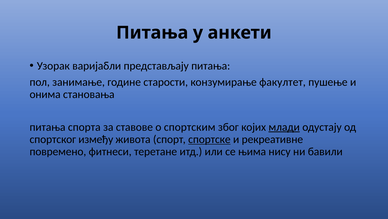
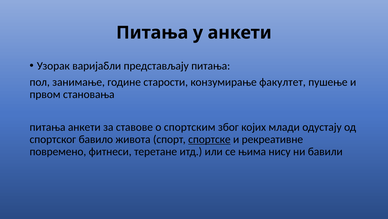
онима: онима -> првом
питања спорта: спорта -> анкети
млади underline: present -> none
између: између -> бавило
